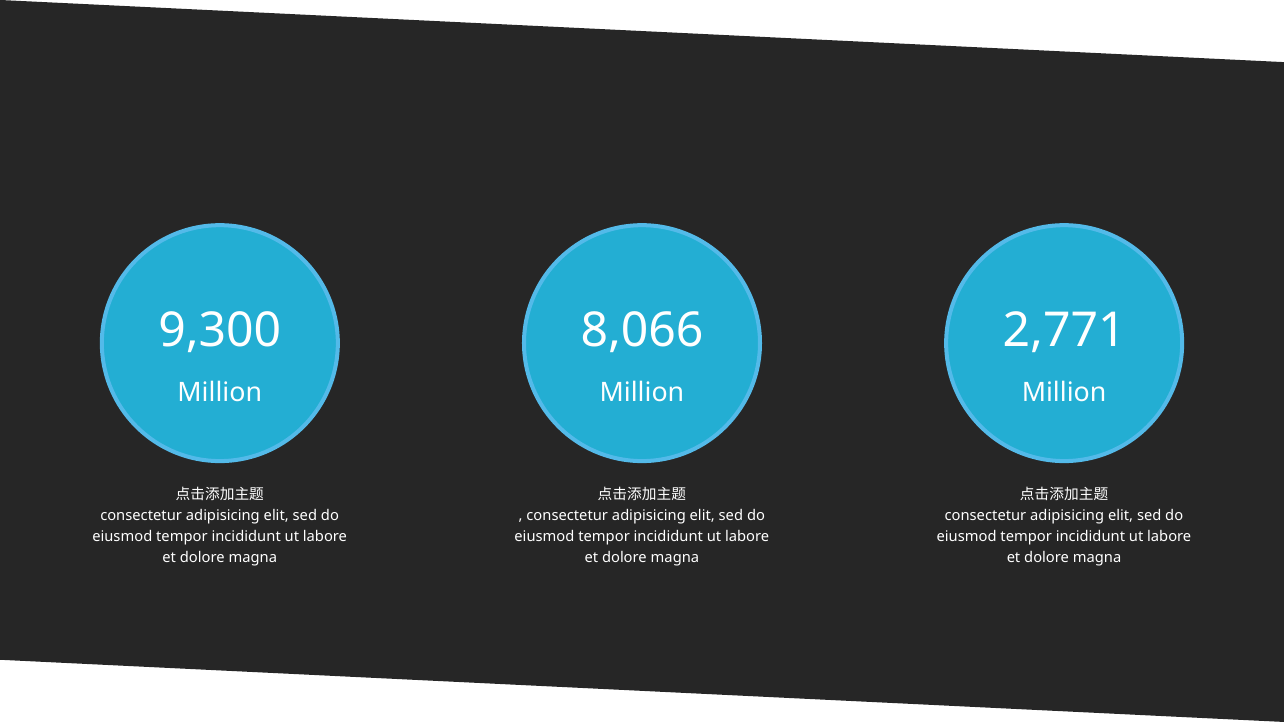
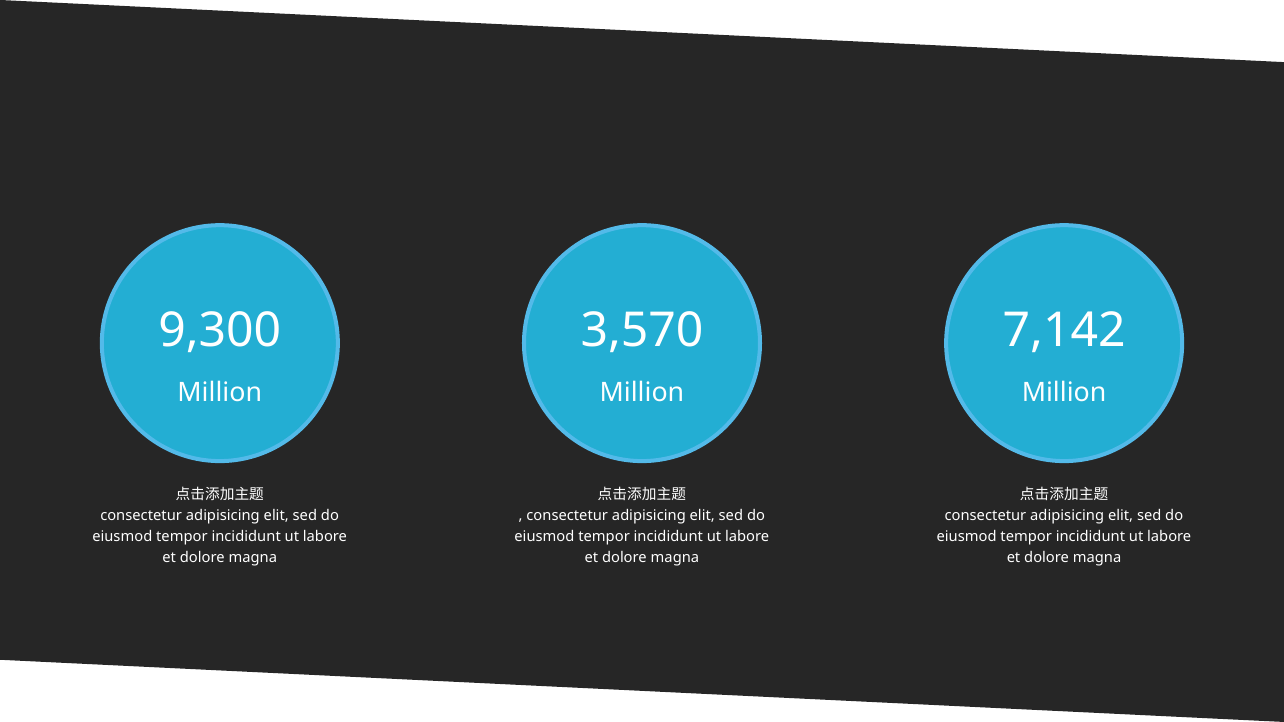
8,066: 8,066 -> 3,570
2,771: 2,771 -> 7,142
